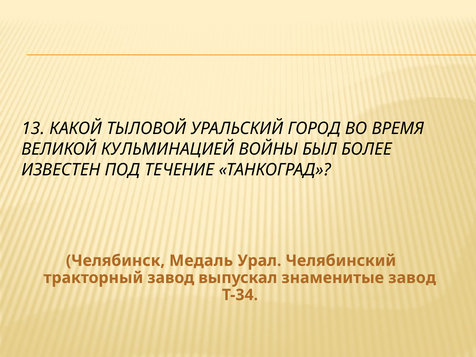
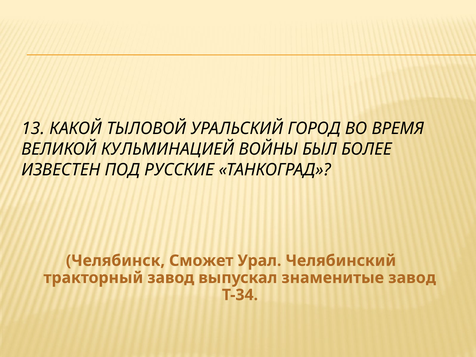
ТЕЧЕНИЕ: ТЕЧЕНИЕ -> РУССКИЕ
Медаль: Медаль -> Сможет
